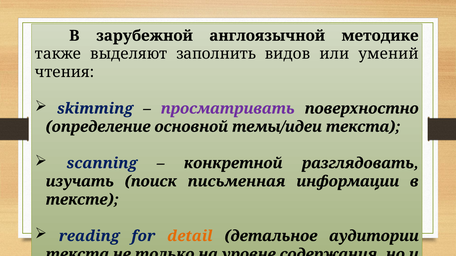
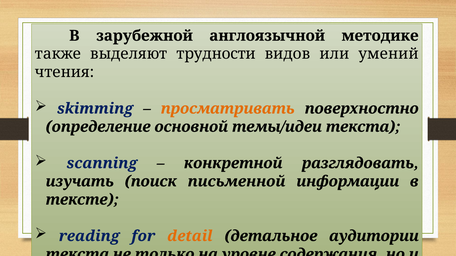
заполнить: заполнить -> трудности
просматривать colour: purple -> orange
письменная: письменная -> письменной
